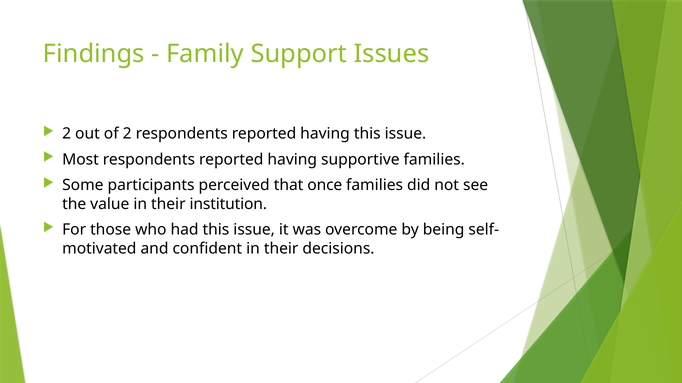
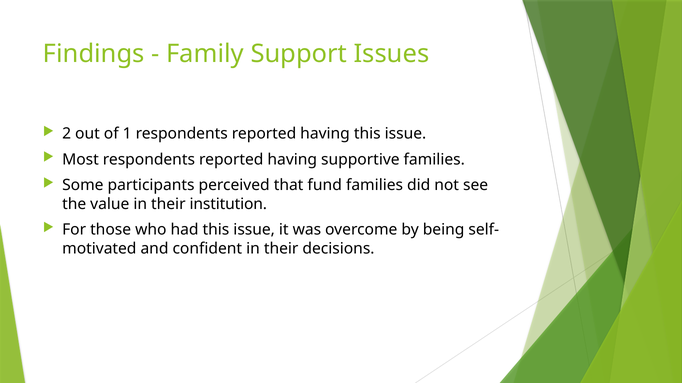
of 2: 2 -> 1
once: once -> fund
